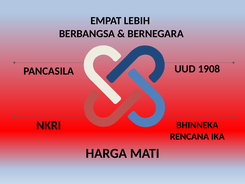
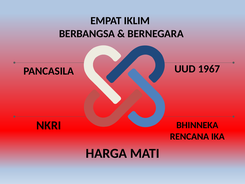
LEBIH: LEBIH -> IKLIM
1908: 1908 -> 1967
